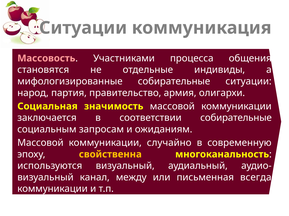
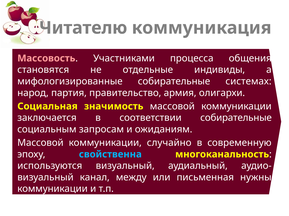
Ситуации at (83, 28): Ситуации -> Читателю
собирательные ситуации: ситуации -> системах
свойственна colour: yellow -> light blue
всегда: всегда -> нужны
